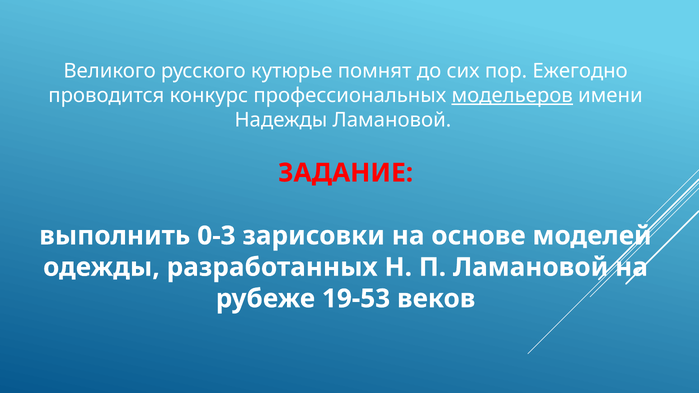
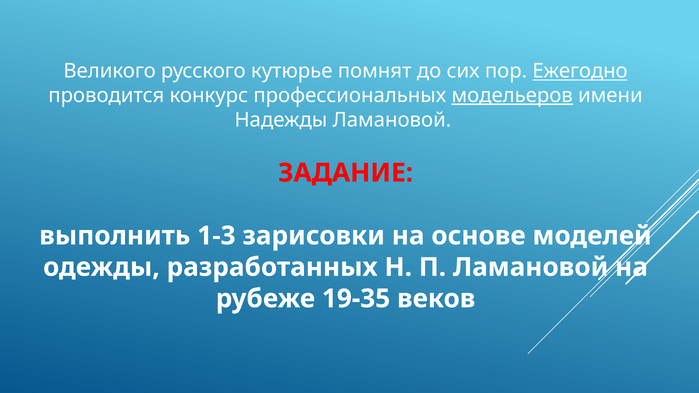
Ежегодно underline: none -> present
0-3: 0-3 -> 1-3
19-53: 19-53 -> 19-35
